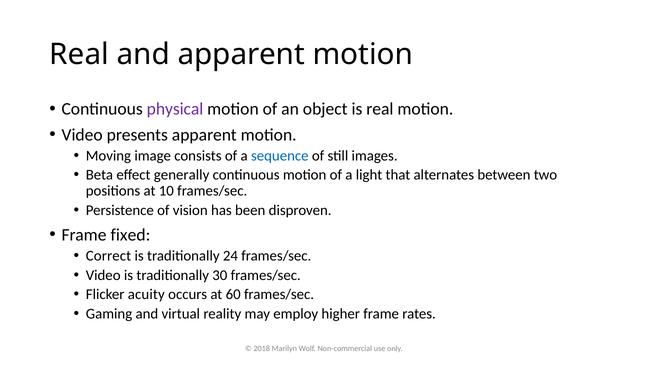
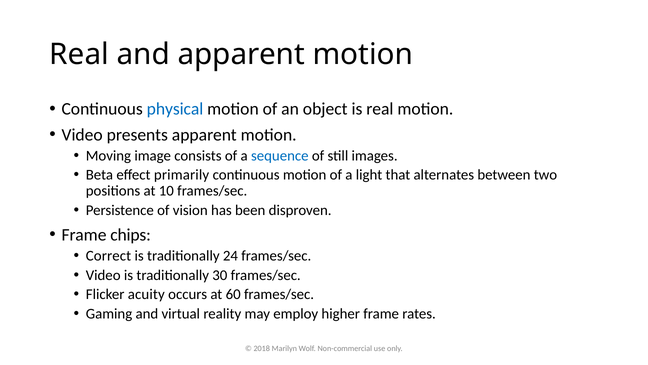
physical colour: purple -> blue
generally: generally -> primarily
fixed: fixed -> chips
